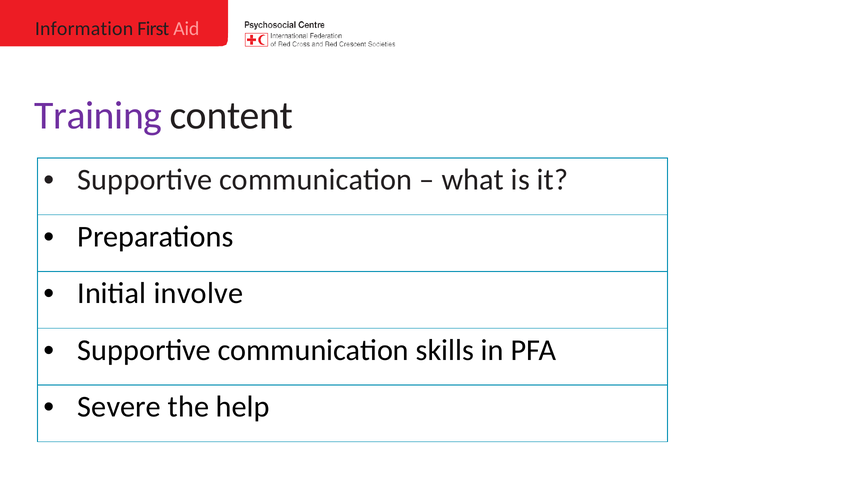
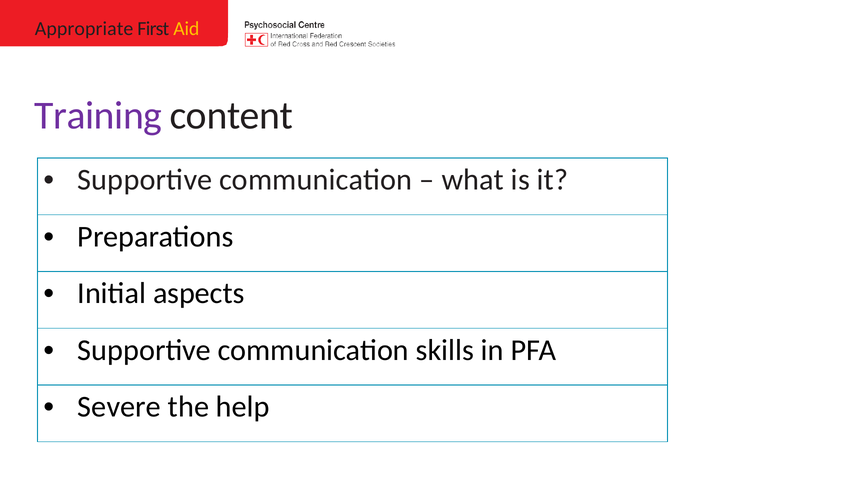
Information: Information -> Appropriate
Aid colour: pink -> yellow
involve: involve -> aspects
